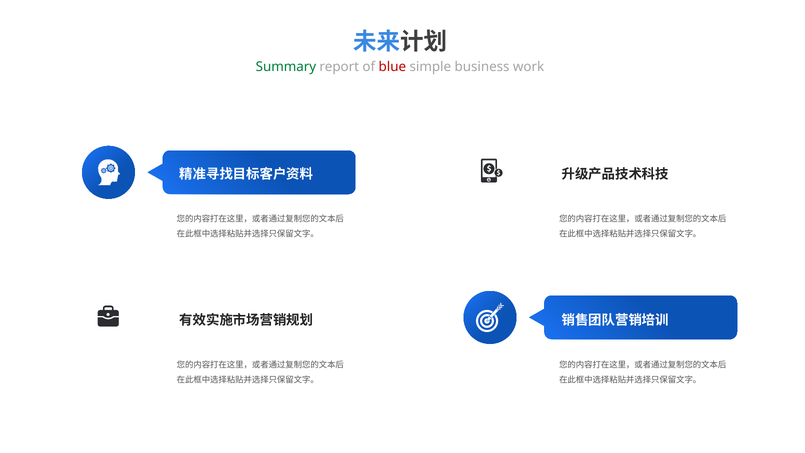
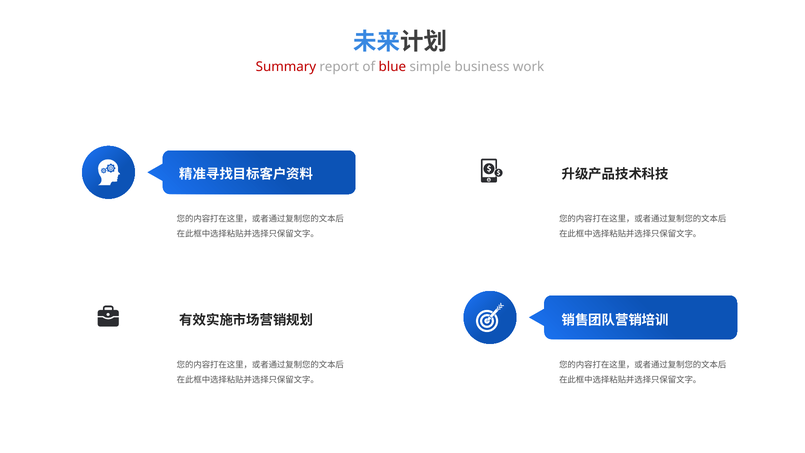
Summary colour: green -> red
